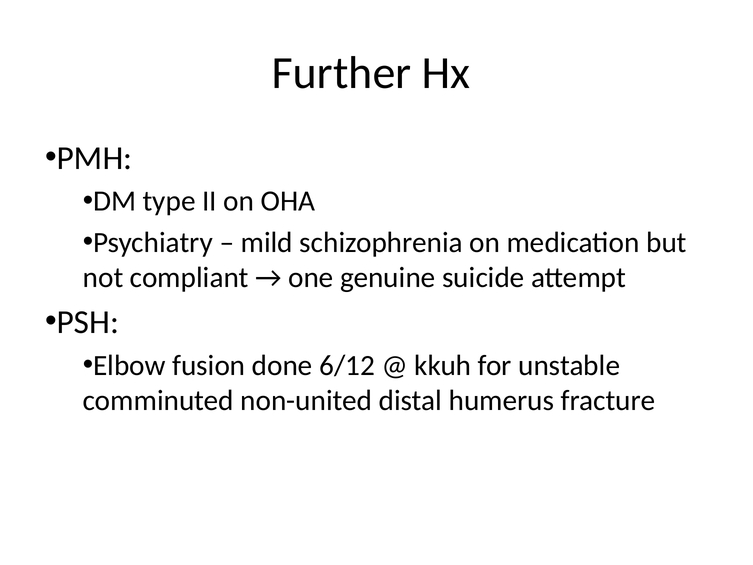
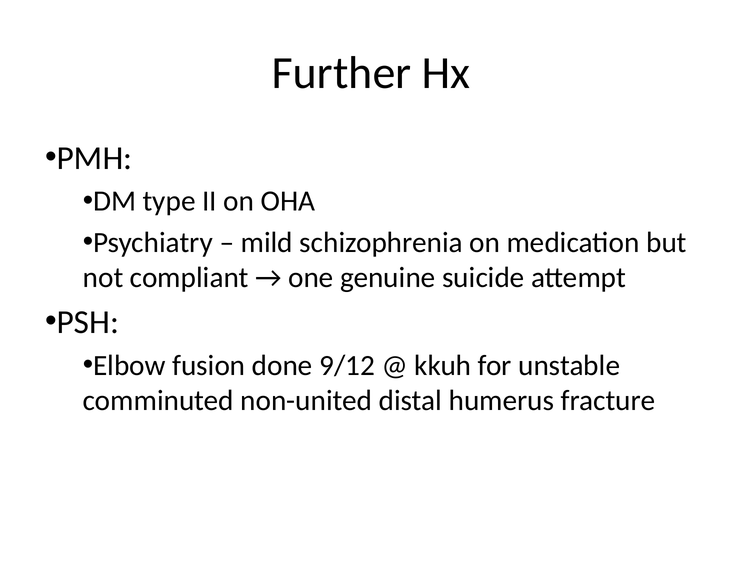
6/12: 6/12 -> 9/12
